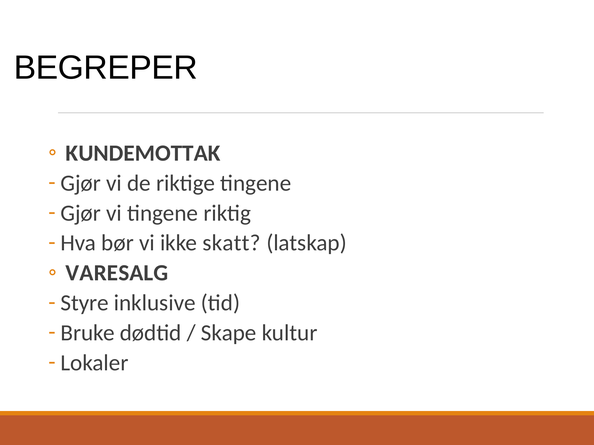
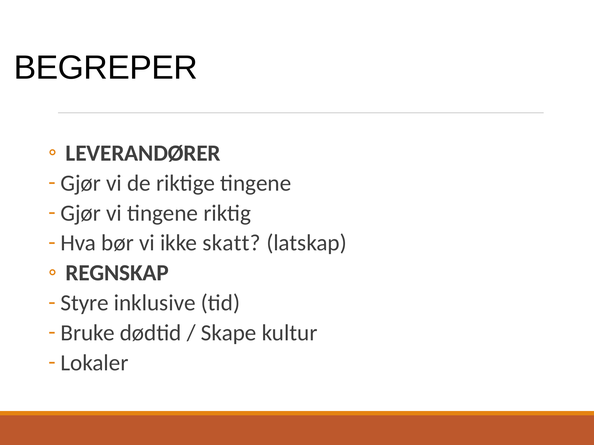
KUNDEMOTTAK: KUNDEMOTTAK -> LEVERANDØRER
VARESALG: VARESALG -> REGNSKAP
